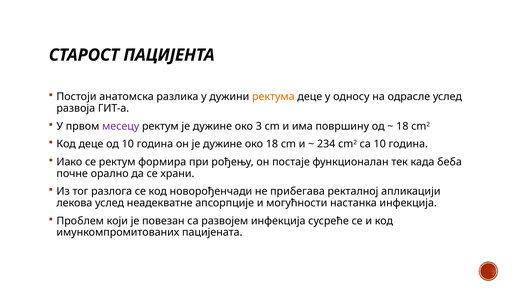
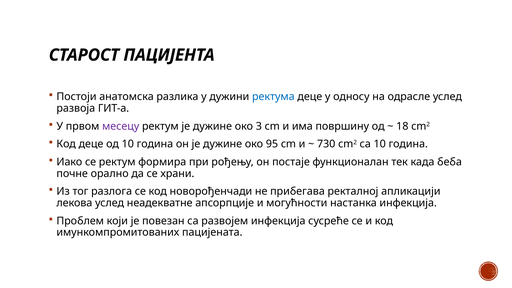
ректума colour: orange -> blue
око 18: 18 -> 95
234: 234 -> 730
